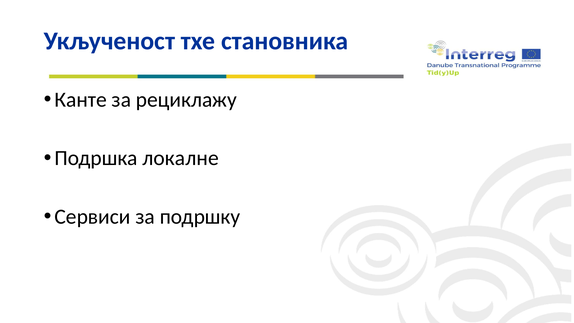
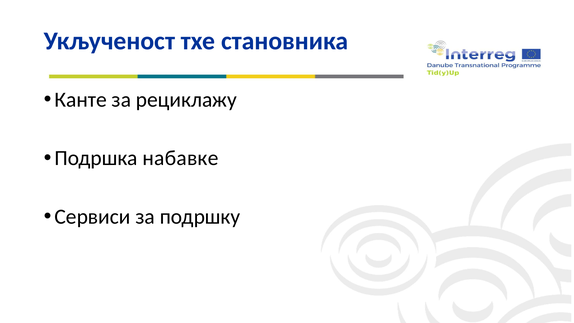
локалне: локалне -> набавке
